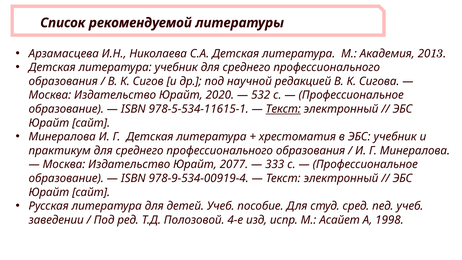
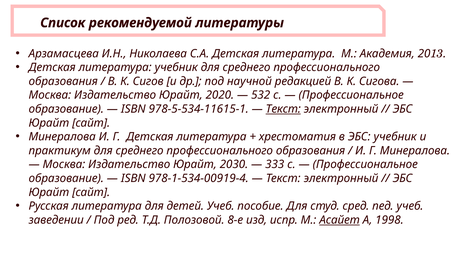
2077: 2077 -> 2030
978-9-534-00919-4: 978-9-534-00919-4 -> 978-1-534-00919-4
4-е: 4-е -> 8-е
Асайет underline: none -> present
